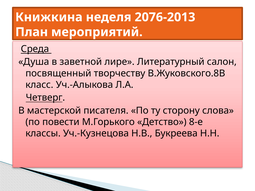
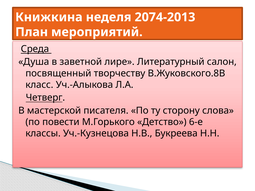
2076-2013: 2076-2013 -> 2074-2013
8-е: 8-е -> 6-е
